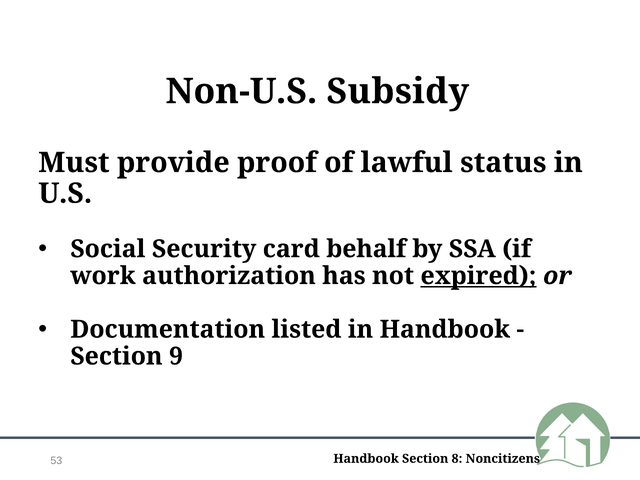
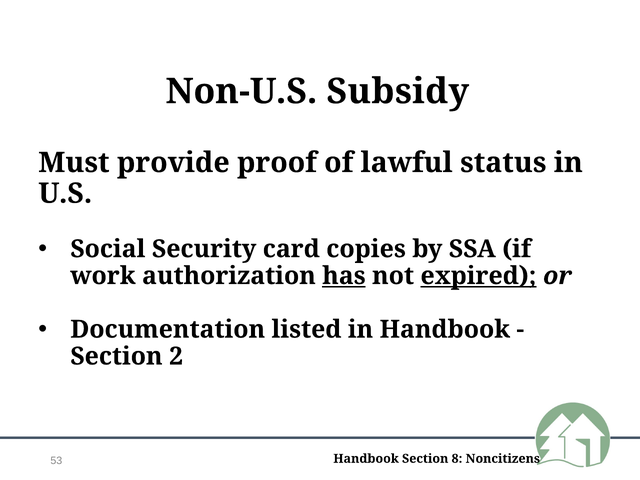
behalf: behalf -> copies
has underline: none -> present
9: 9 -> 2
